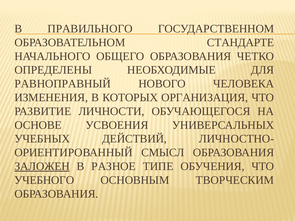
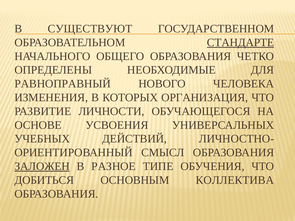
ПРАВИЛЬНОГО: ПРАВИЛЬНОГО -> СУЩЕСТВУЮТ
СТАНДАРТЕ underline: none -> present
УЧЕБНОГО: УЧЕБНОГО -> ДОБИТЬСЯ
ТВОРЧЕСКИМ: ТВОРЧЕСКИМ -> КОЛЛЕКТИВА
